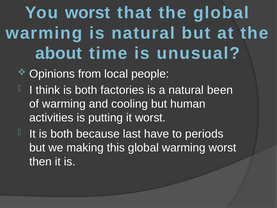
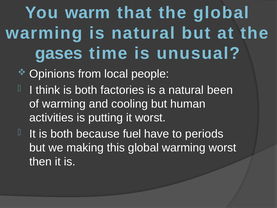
You worst: worst -> warm
about: about -> gases
last: last -> fuel
